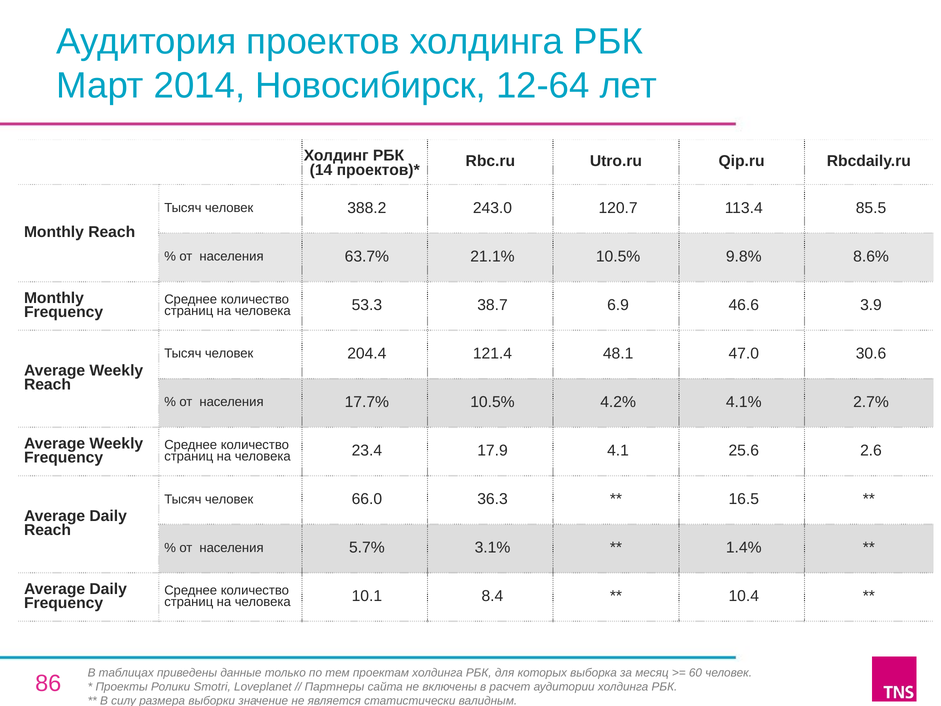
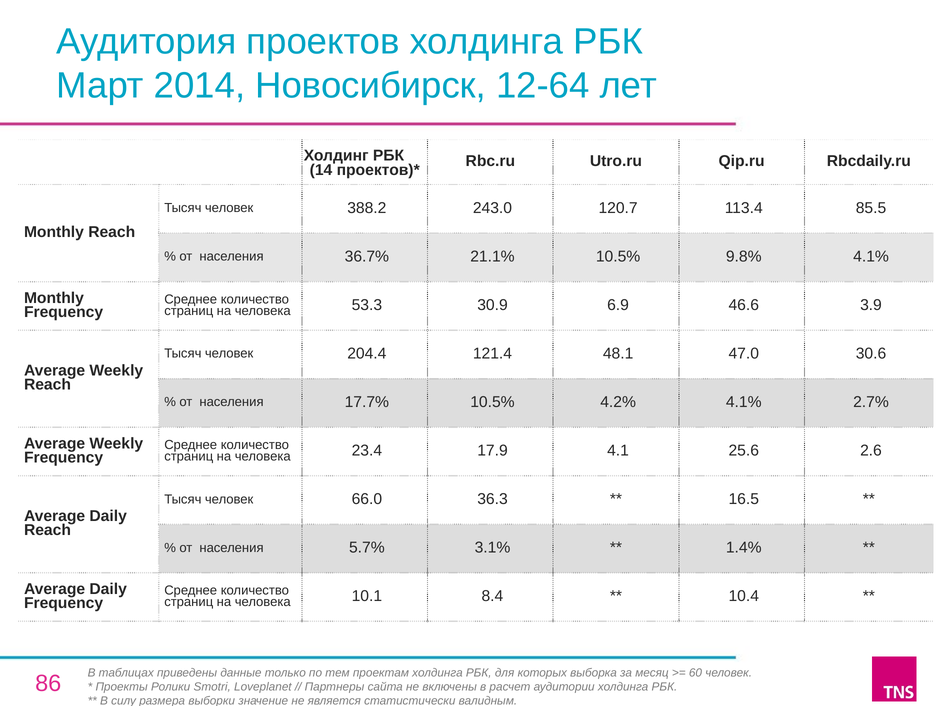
63.7%: 63.7% -> 36.7%
9.8% 8.6%: 8.6% -> 4.1%
38.7: 38.7 -> 30.9
